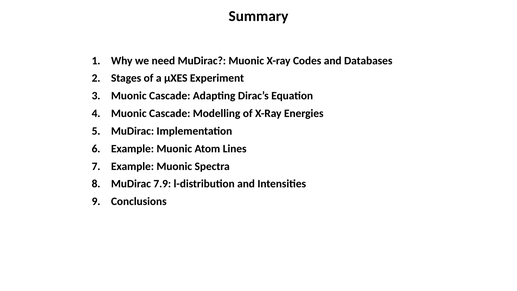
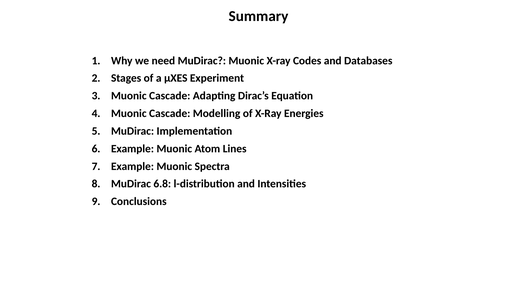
7.9: 7.9 -> 6.8
